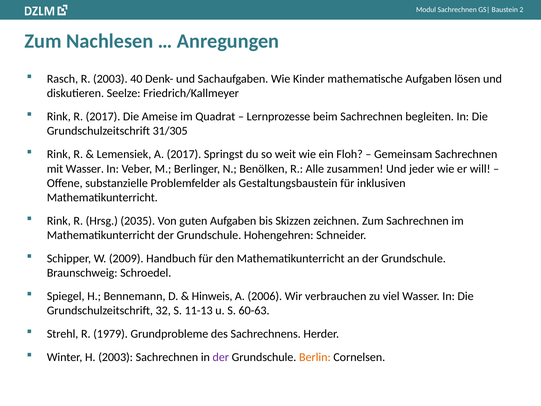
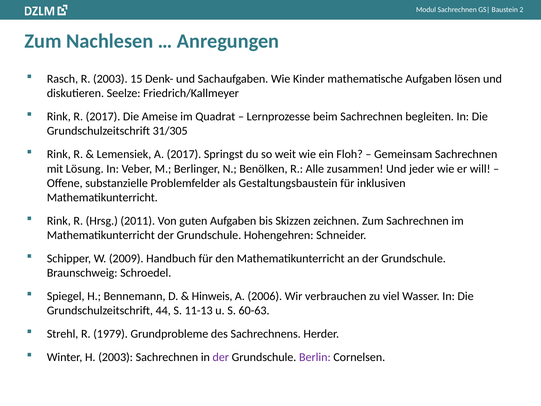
40: 40 -> 15
mit Wasser: Wasser -> Lösung
2035: 2035 -> 2011
32: 32 -> 44
Berlin colour: orange -> purple
